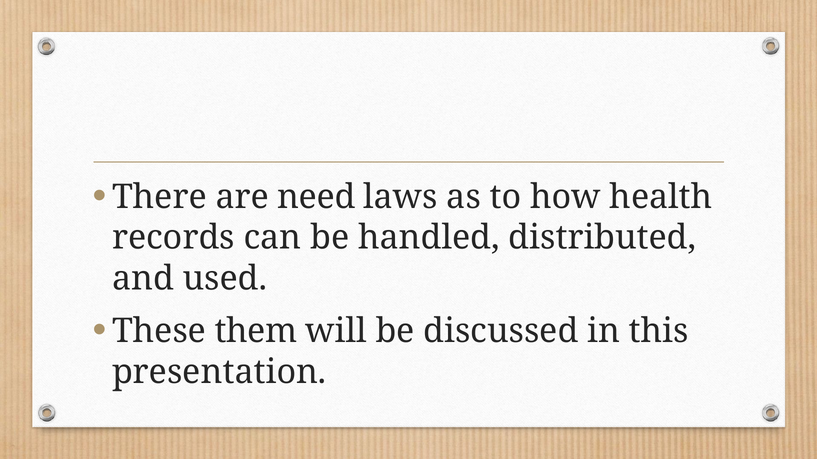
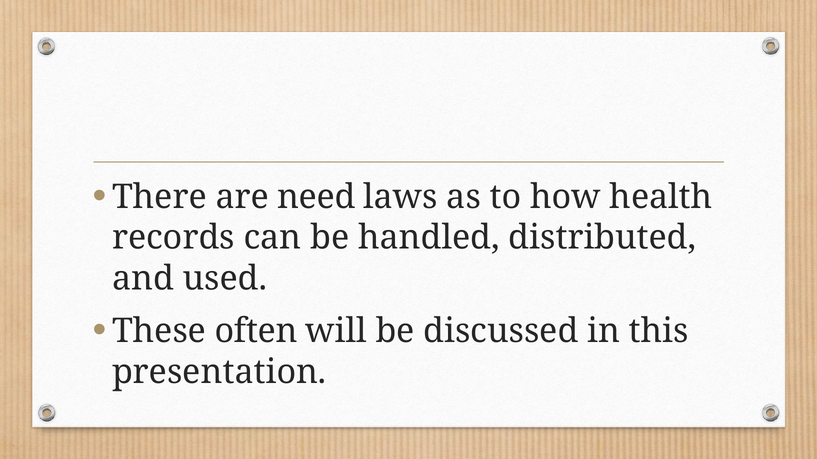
them: them -> often
